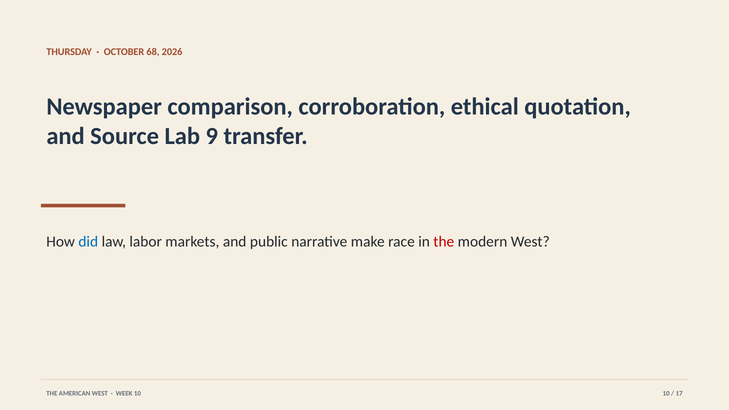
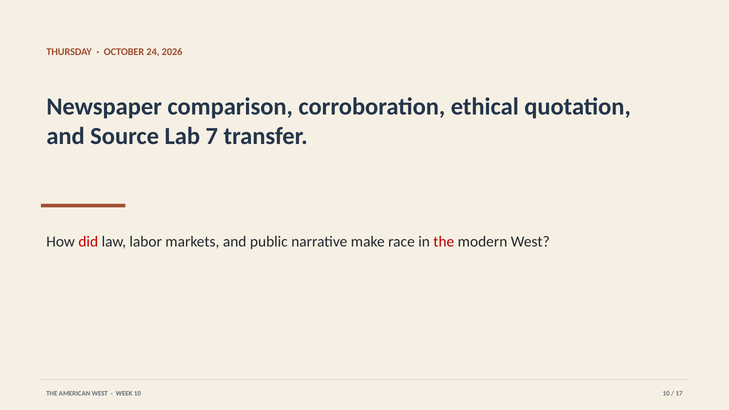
68: 68 -> 24
9: 9 -> 7
did colour: blue -> red
